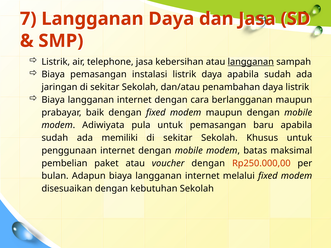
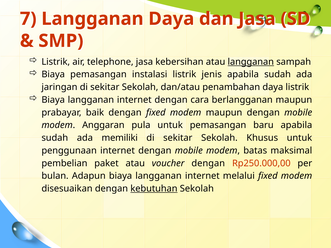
listrik daya: daya -> jenis
Adiwiyata: Adiwiyata -> Anggaran
kebutuhan underline: none -> present
